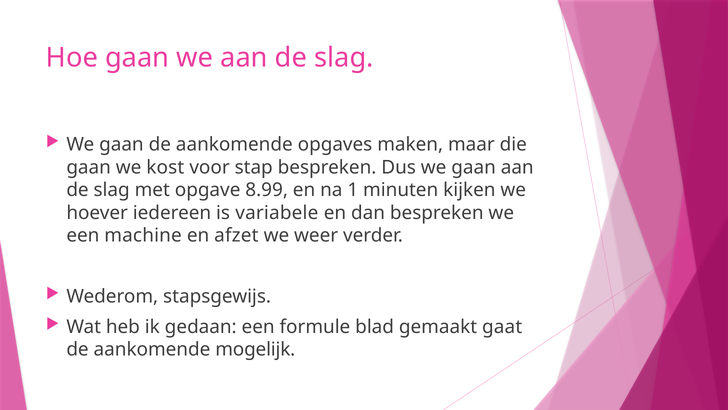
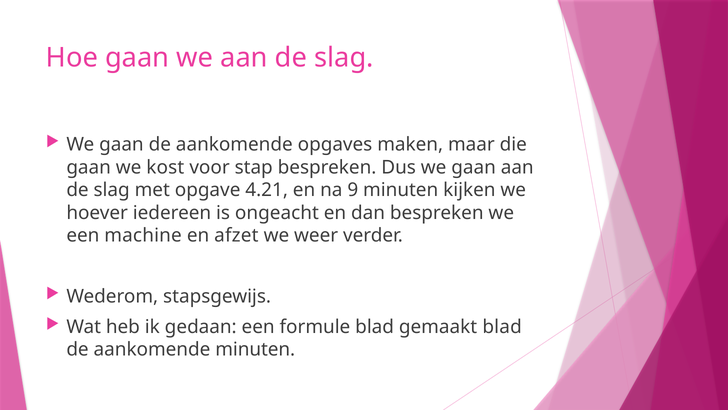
8.99: 8.99 -> 4.21
1: 1 -> 9
variabele: variabele -> ongeacht
gemaakt gaat: gaat -> blad
aankomende mogelijk: mogelijk -> minuten
